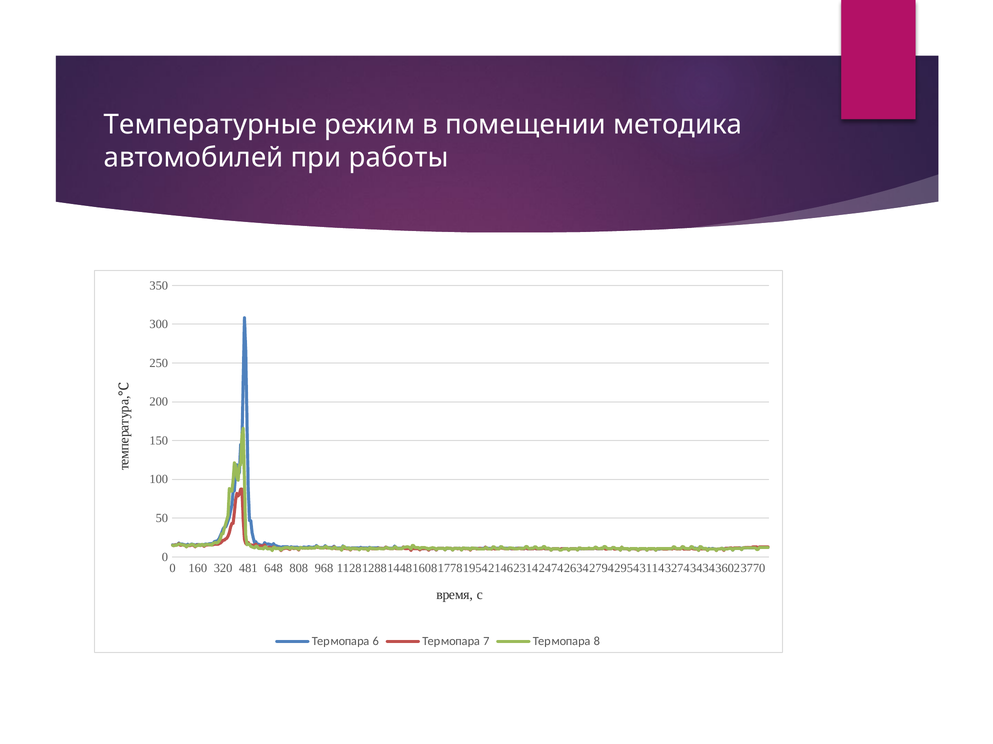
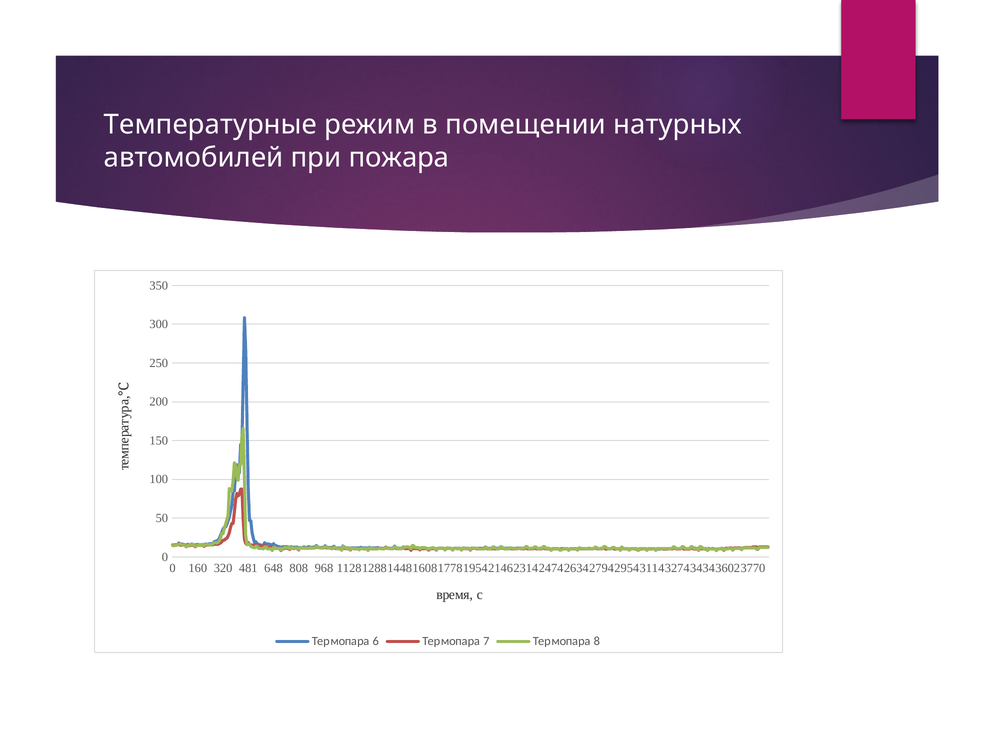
методика: методика -> натурных
работы: работы -> пожара
